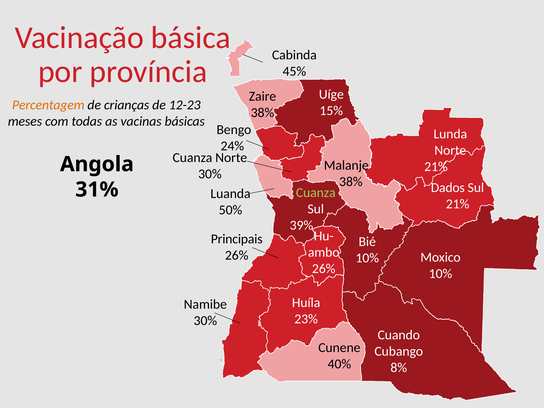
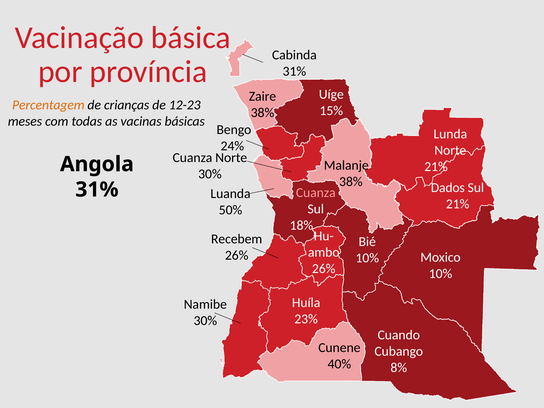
45% at (294, 71): 45% -> 31%
Cuanza at (316, 193) colour: light green -> pink
39%: 39% -> 18%
Principais: Principais -> Recebem
